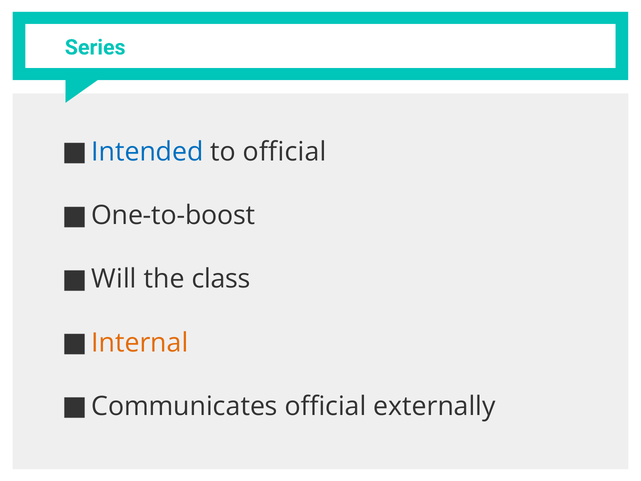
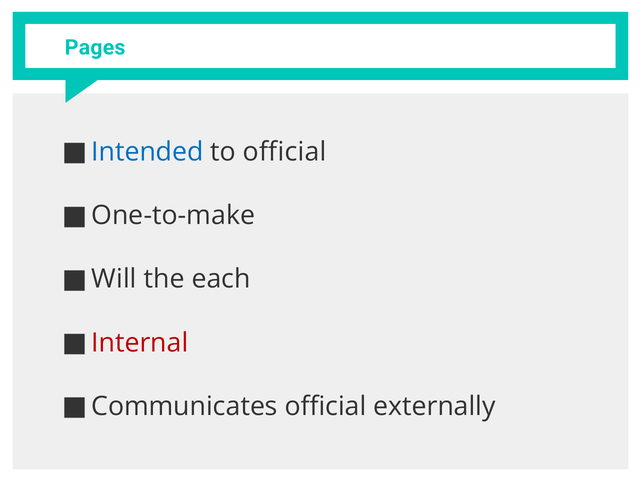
Series: Series -> Pages
One-to-boost: One-to-boost -> One-to-make
class: class -> each
Internal colour: orange -> red
